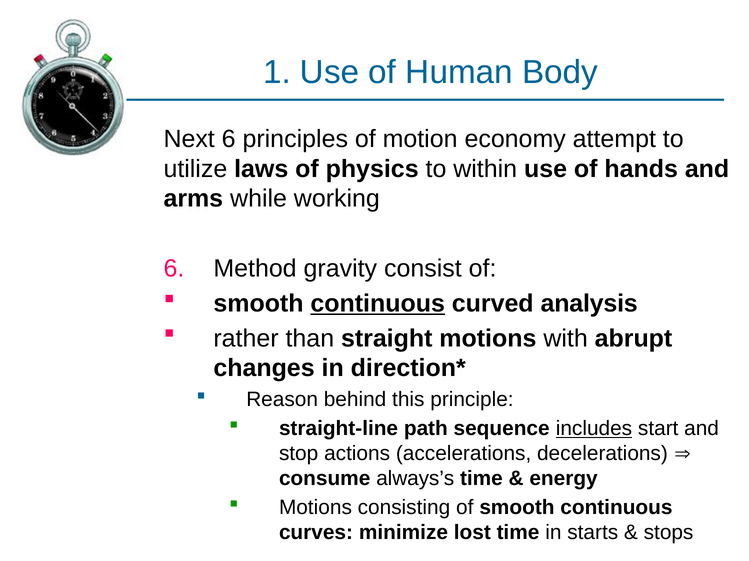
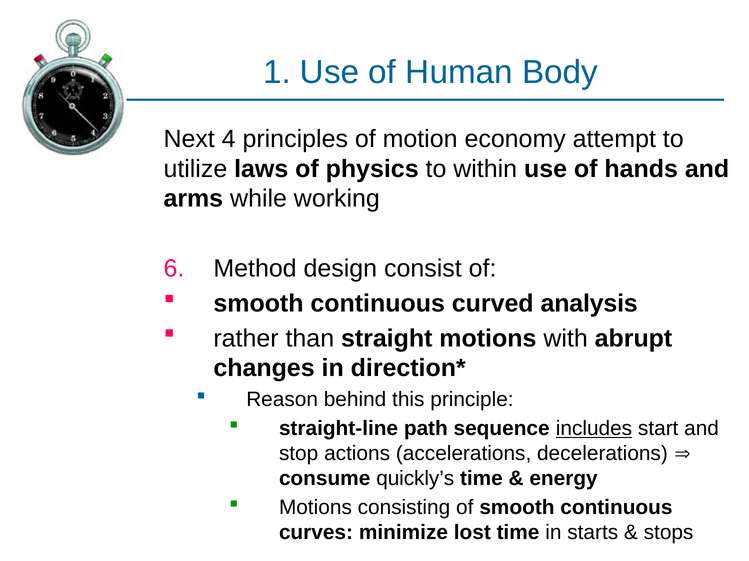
Next 6: 6 -> 4
gravity: gravity -> design
continuous at (378, 304) underline: present -> none
always’s: always’s -> quickly’s
